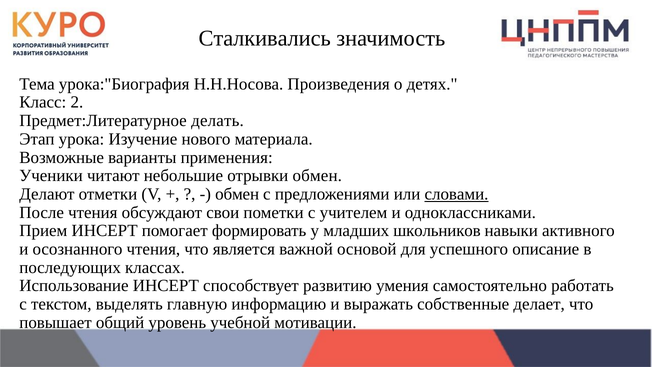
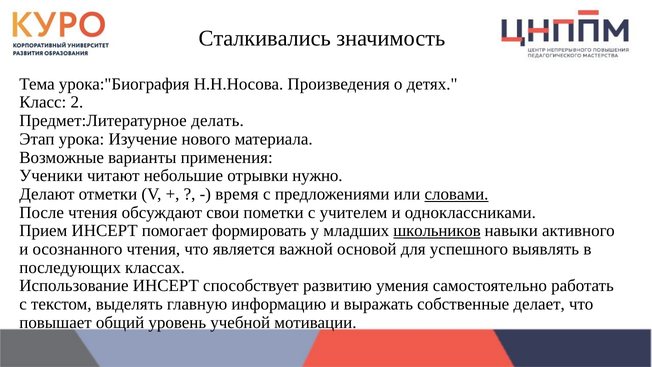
отрывки обмен: обмен -> нужно
обмен at (237, 194): обмен -> время
школьников underline: none -> present
описание: описание -> выявлять
